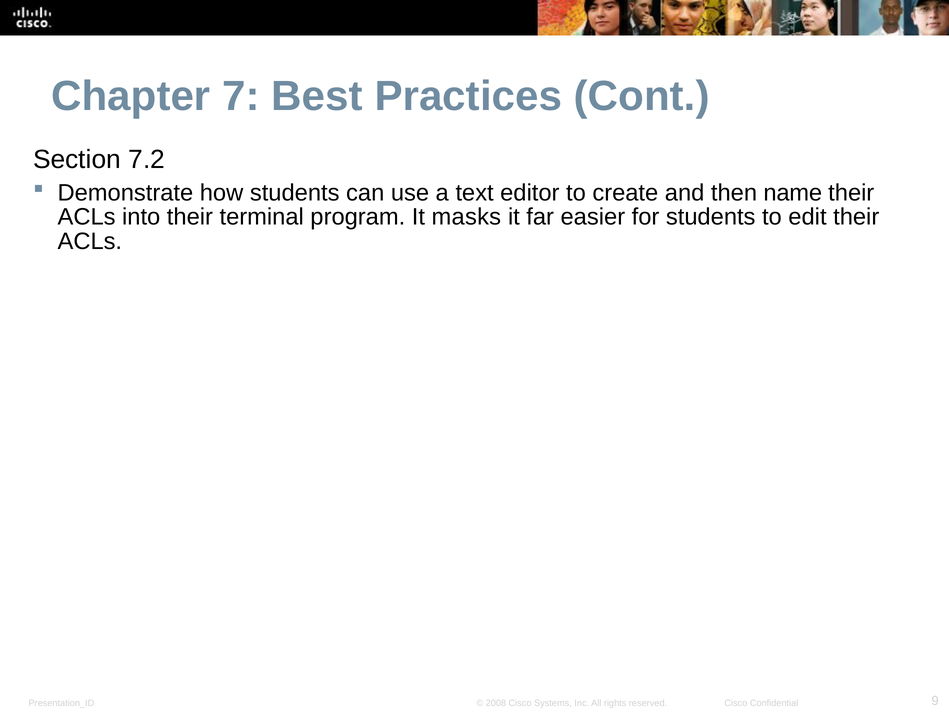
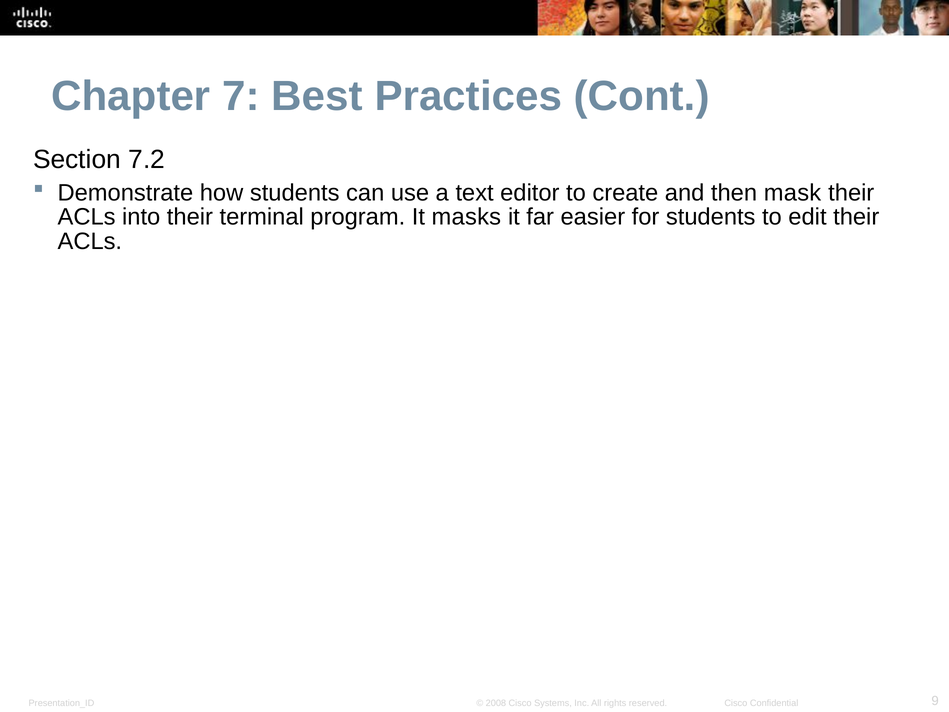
name: name -> mask
